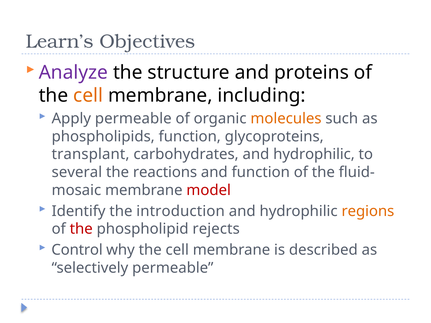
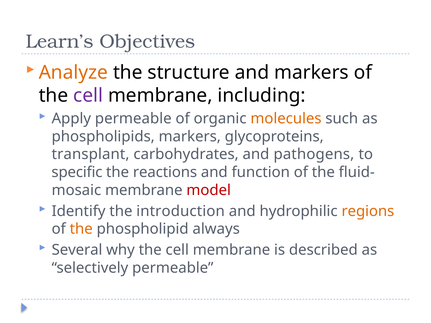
Analyze colour: purple -> orange
and proteins: proteins -> markers
cell at (88, 95) colour: orange -> purple
phospholipids function: function -> markers
carbohydrates and hydrophilic: hydrophilic -> pathogens
several: several -> specific
the at (81, 229) colour: red -> orange
rejects: rejects -> always
Control: Control -> Several
